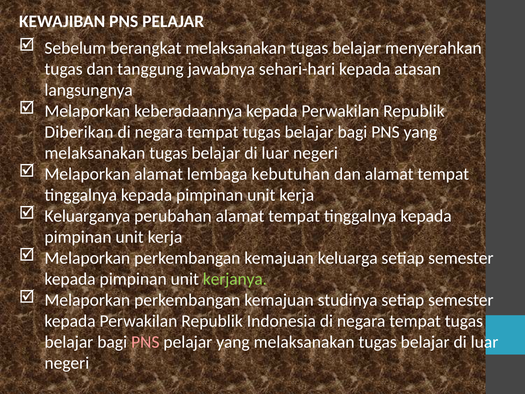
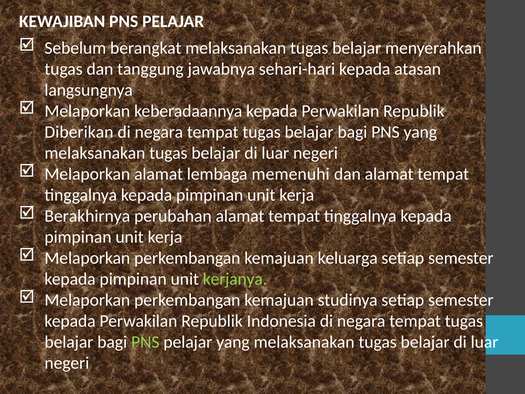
kebutuhan: kebutuhan -> memenuhi
Keluarganya: Keluarganya -> Berakhirnya
PNS at (145, 342) colour: pink -> light green
